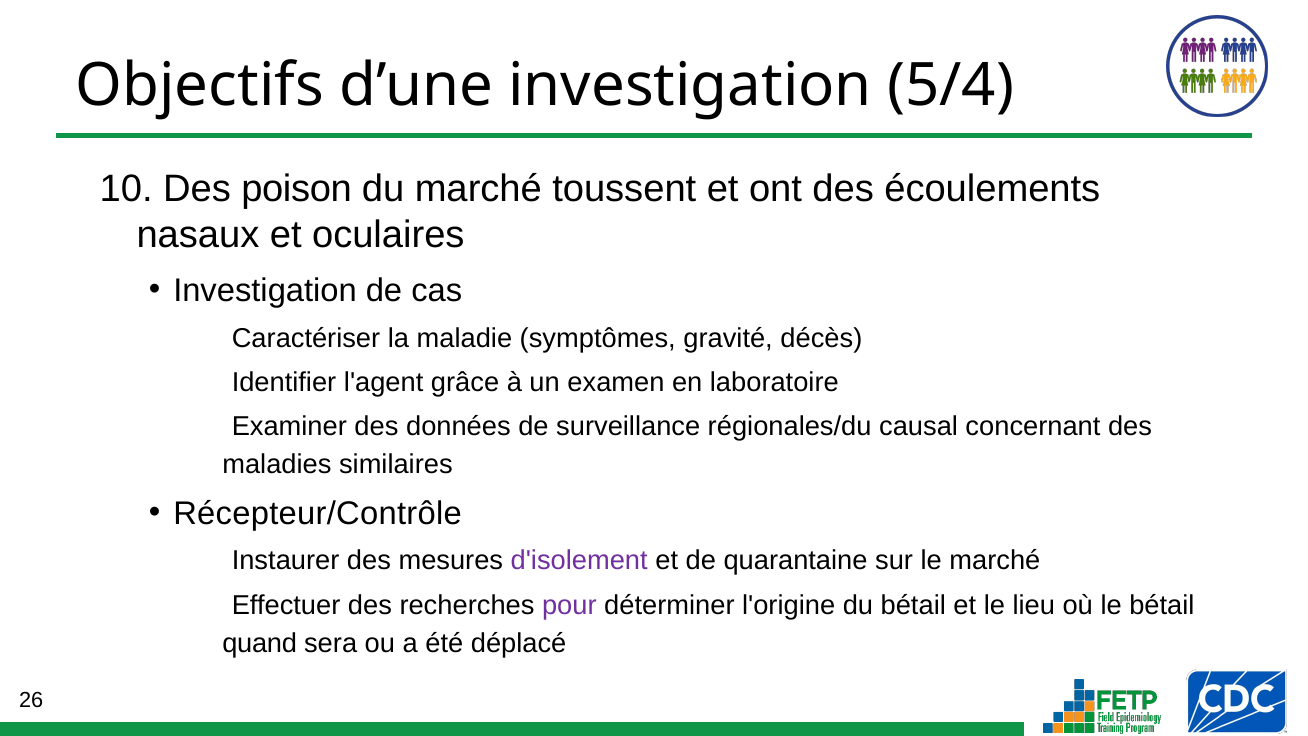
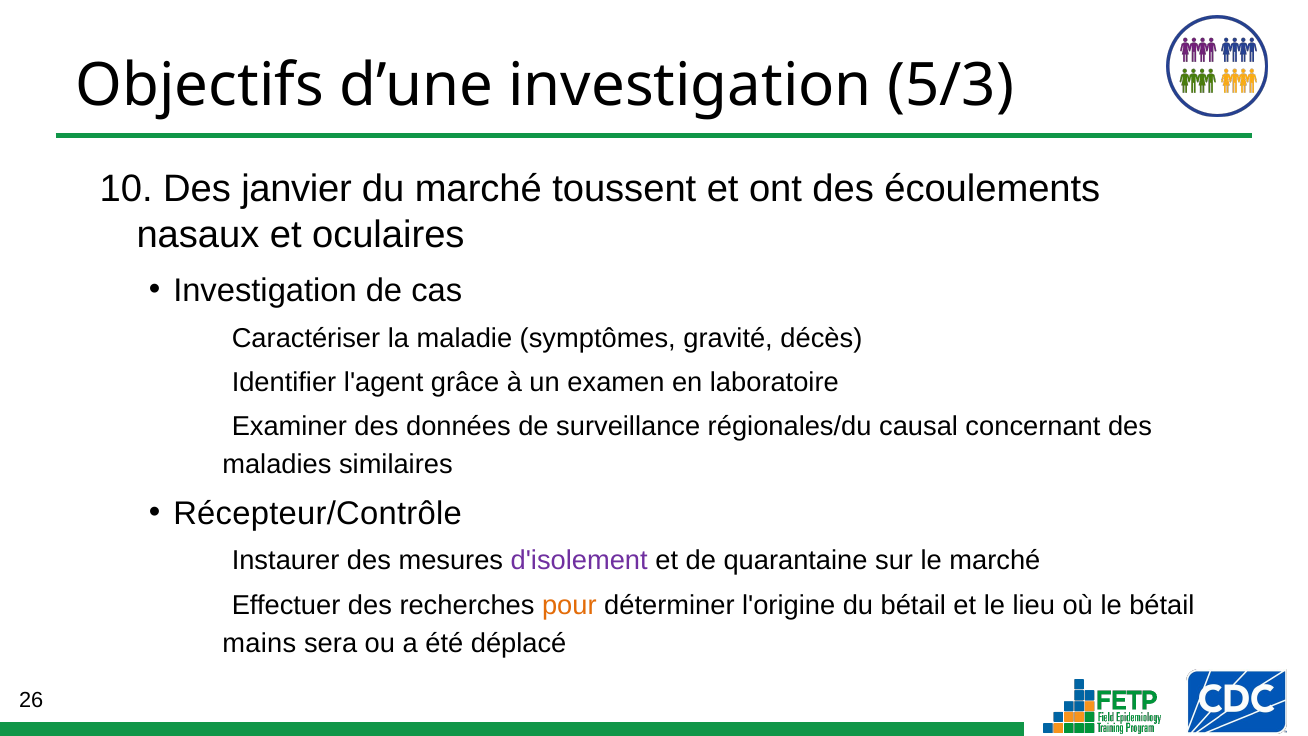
5/4: 5/4 -> 5/3
poison: poison -> janvier
pour colour: purple -> orange
quand: quand -> mains
